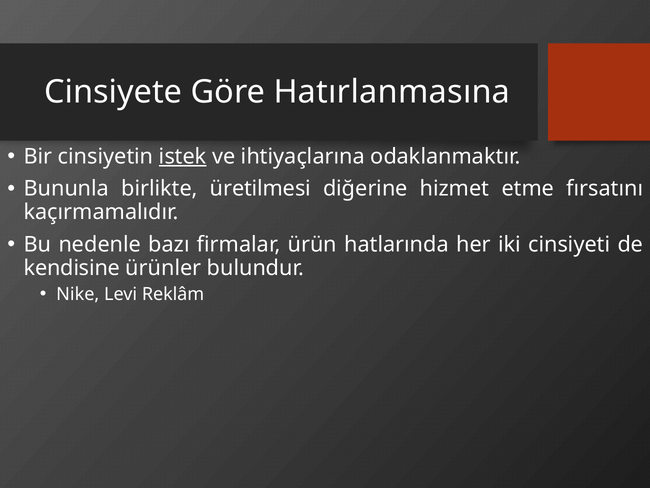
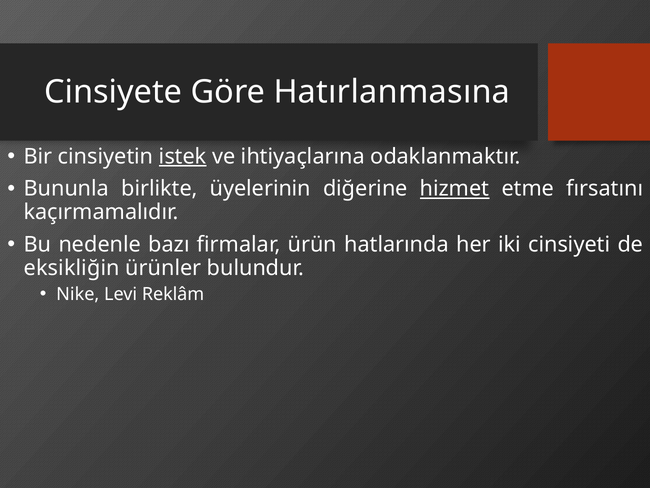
üretilmesi: üretilmesi -> üyelerinin
hizmet underline: none -> present
kendisine: kendisine -> eksikliğin
